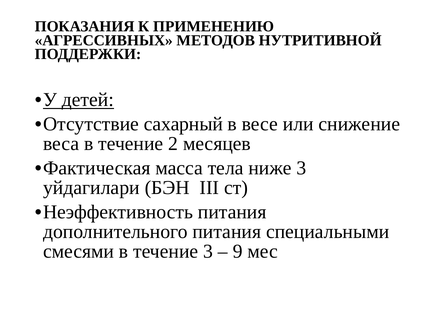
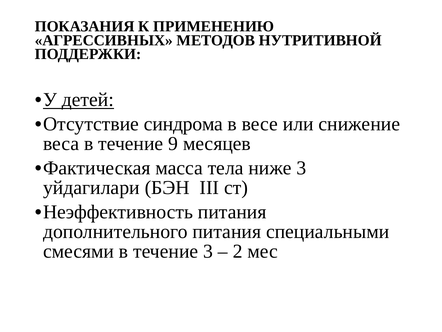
сахарный: сахарный -> синдрома
2: 2 -> 9
9: 9 -> 2
